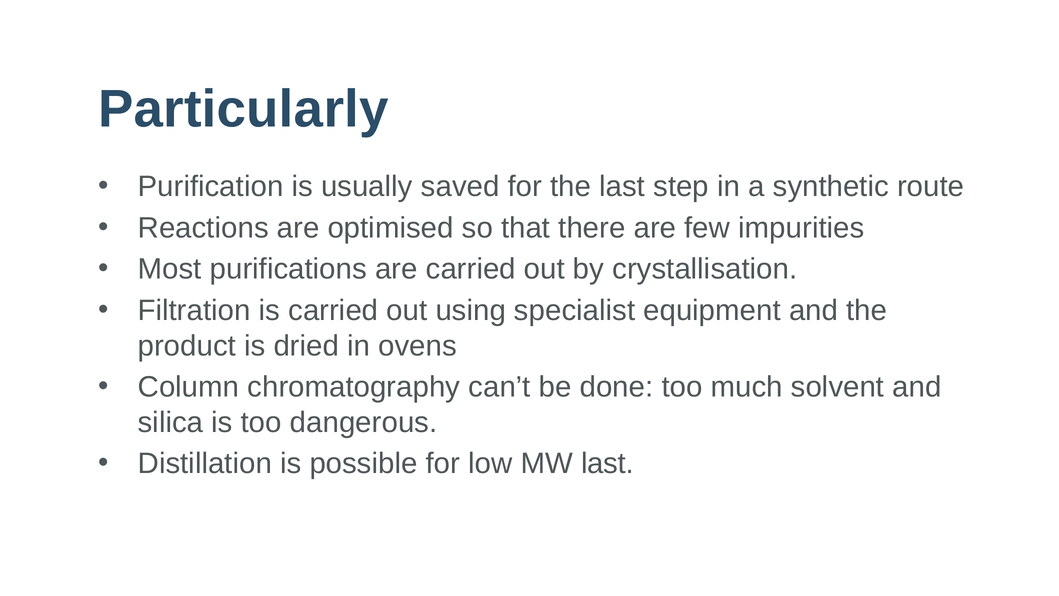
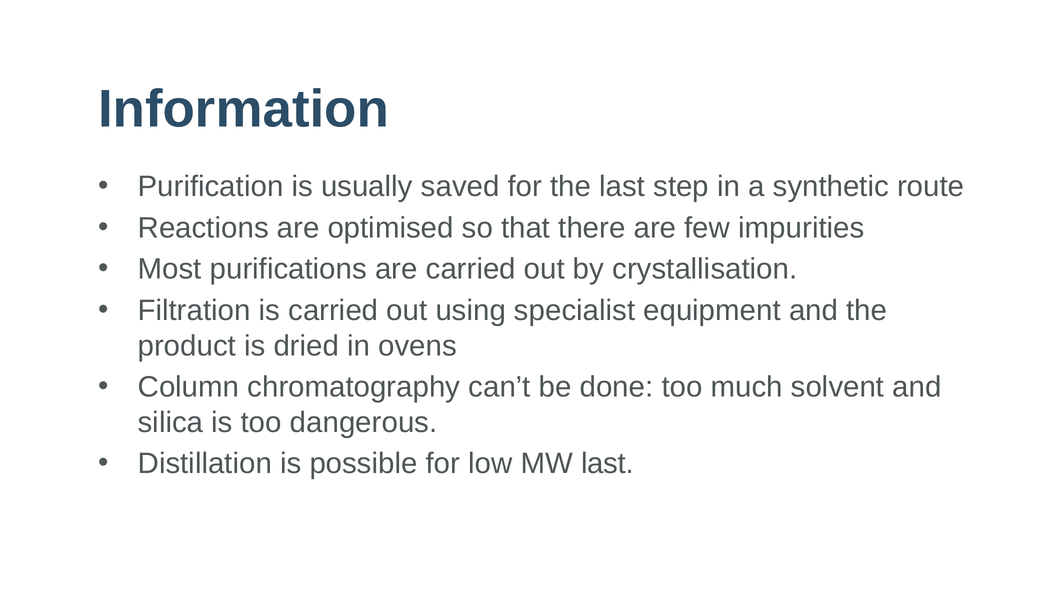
Particularly: Particularly -> Information
